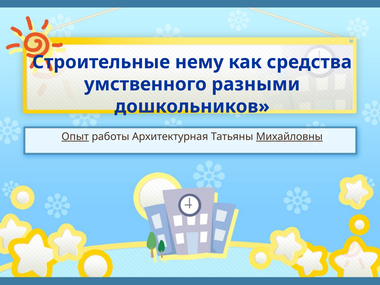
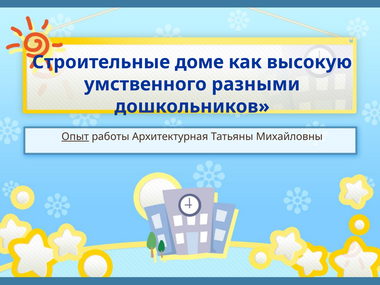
нему: нему -> доме
средства: средства -> высокую
Михайловны underline: present -> none
